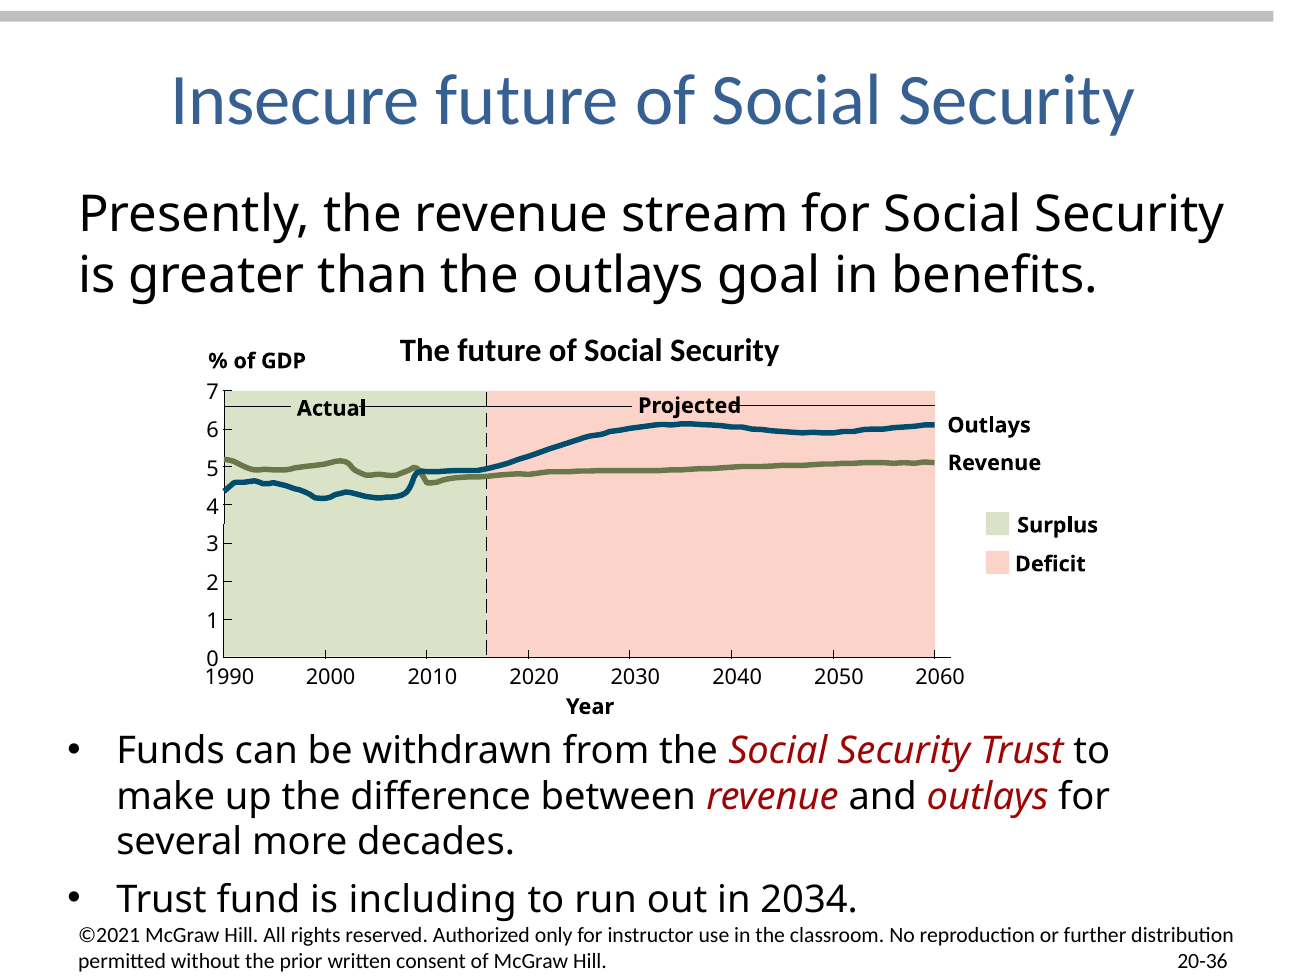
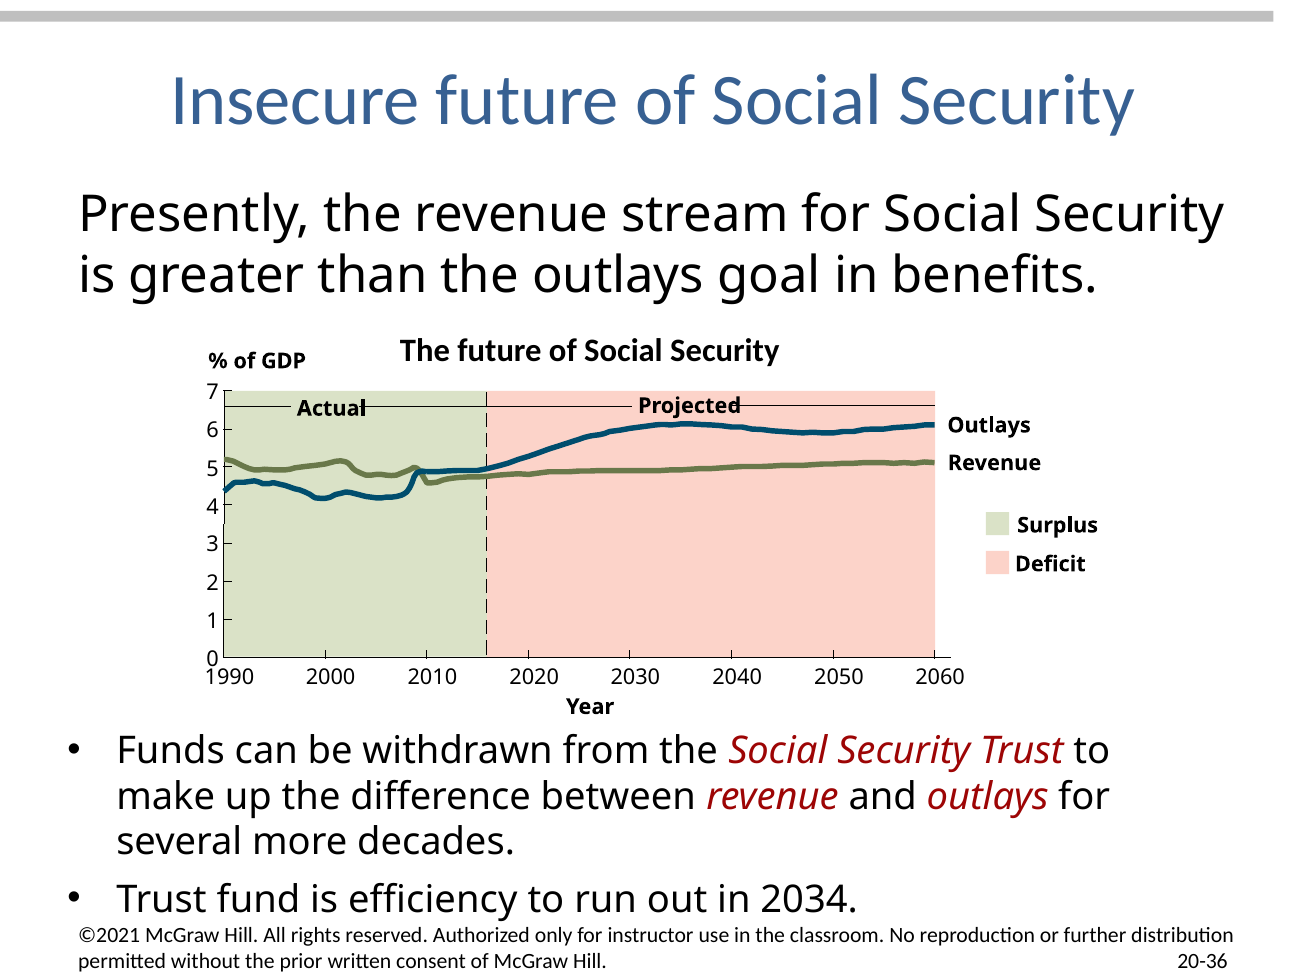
including: including -> efficiency
